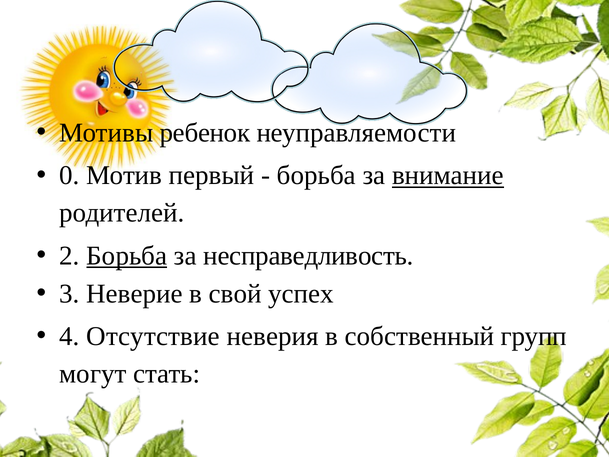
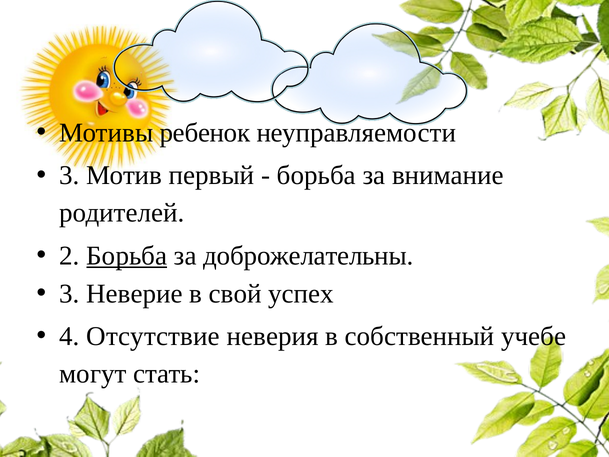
0 at (70, 175): 0 -> 3
внимание underline: present -> none
несправедливость: несправедливость -> доброжелательны
групп: групп -> учебе
